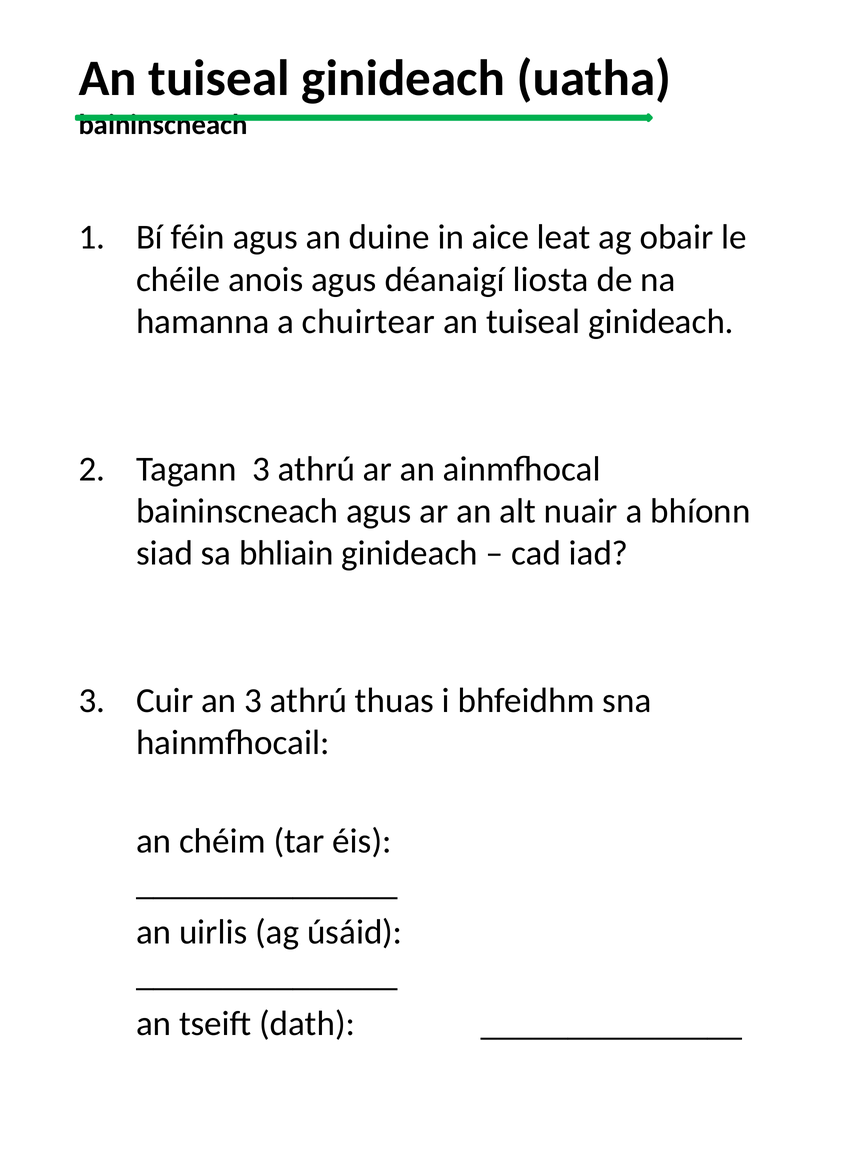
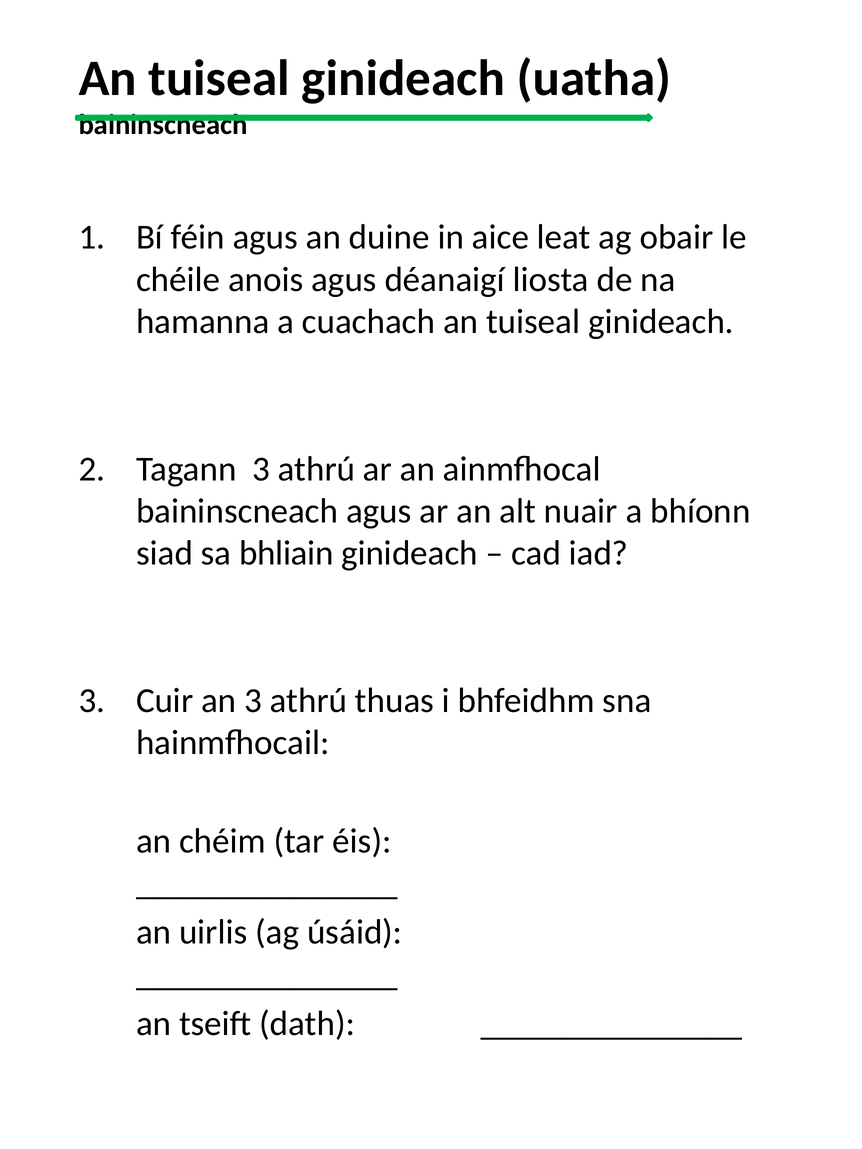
chuirtear: chuirtear -> cuachach
